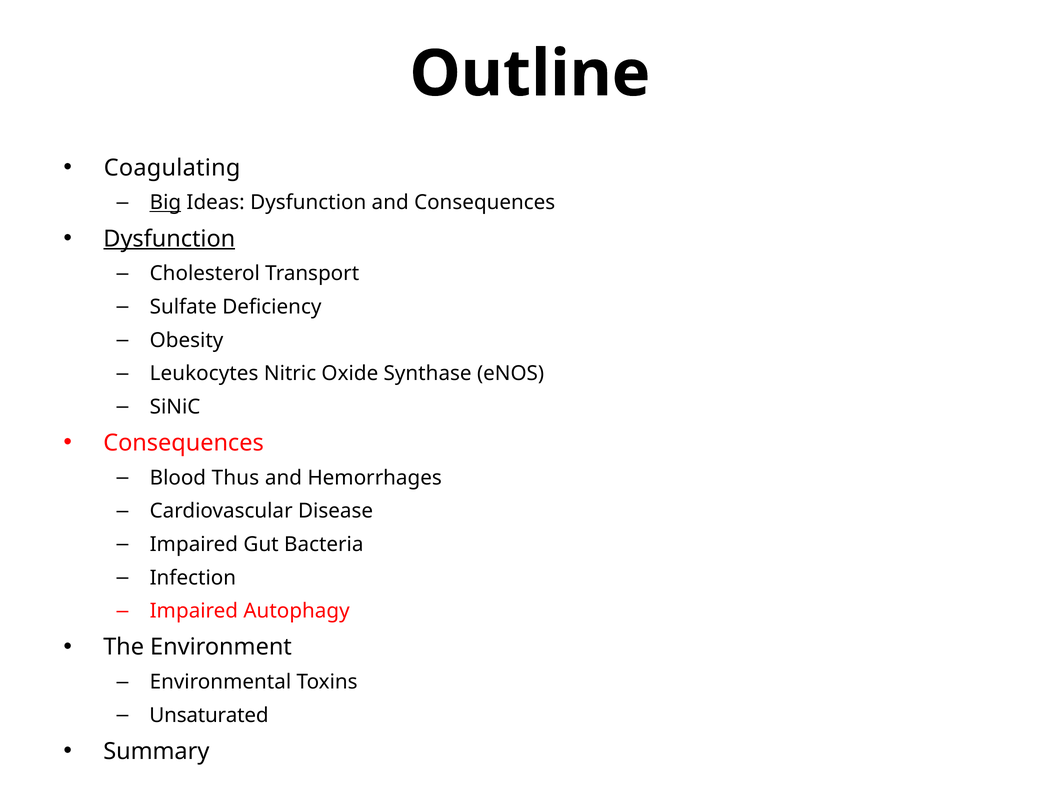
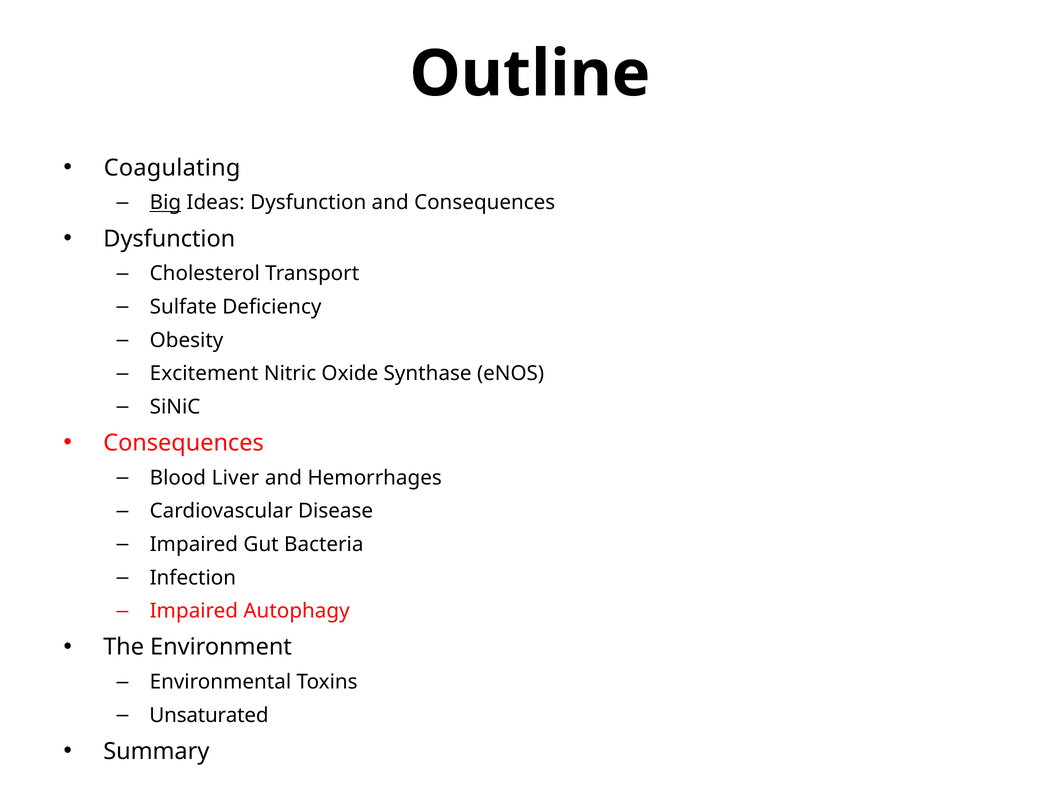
Dysfunction at (169, 239) underline: present -> none
Leukocytes: Leukocytes -> Excitement
Thus: Thus -> Liver
